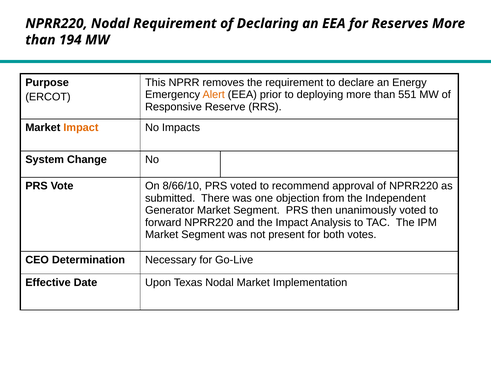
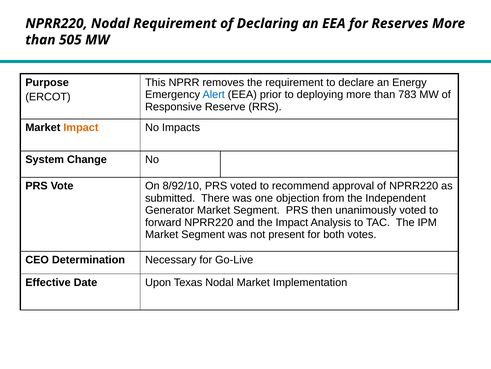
194: 194 -> 505
Alert colour: orange -> blue
551: 551 -> 783
8/66/10: 8/66/10 -> 8/92/10
